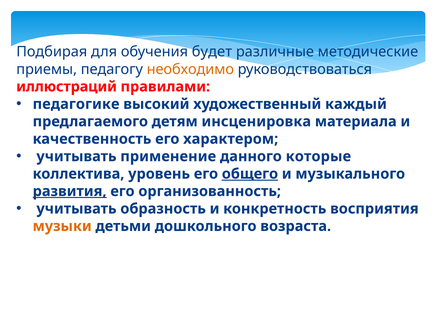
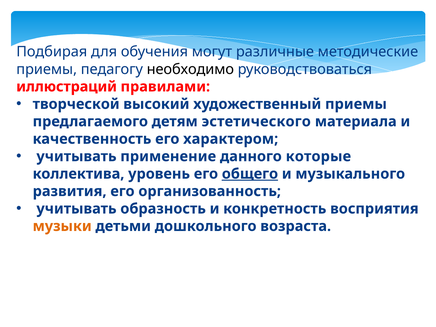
будет: будет -> могут
необходимо colour: orange -> black
педагогике: педагогике -> творческой
художественный каждый: каждый -> приемы
инсценировка: инсценировка -> эстетического
развития underline: present -> none
